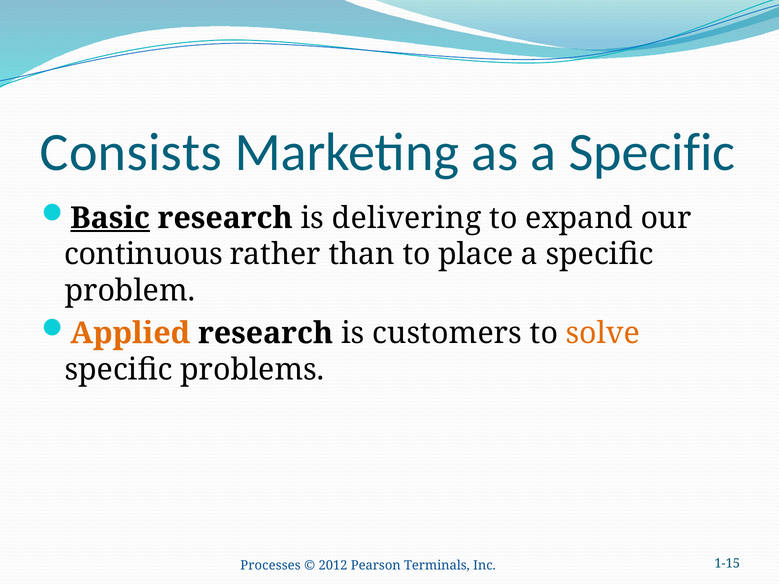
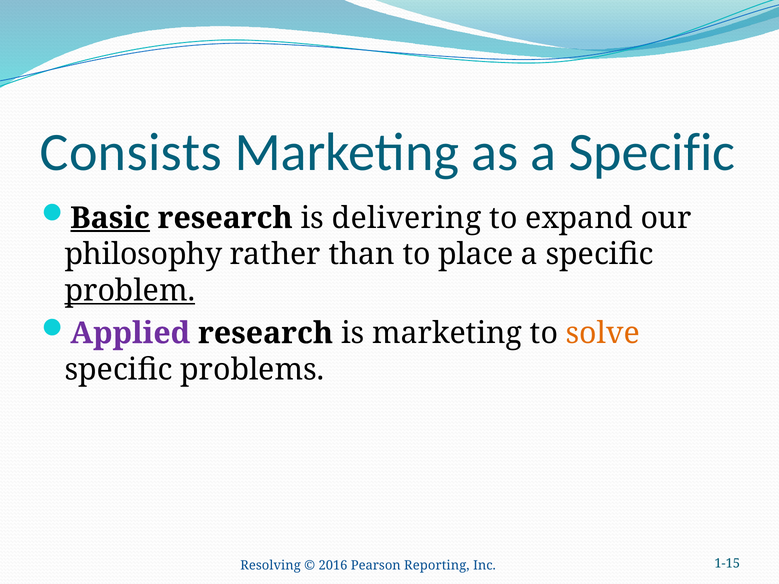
continuous: continuous -> philosophy
problem underline: none -> present
Applied colour: orange -> purple
is customers: customers -> marketing
Processes: Processes -> Resolving
2012: 2012 -> 2016
Terminals: Terminals -> Reporting
